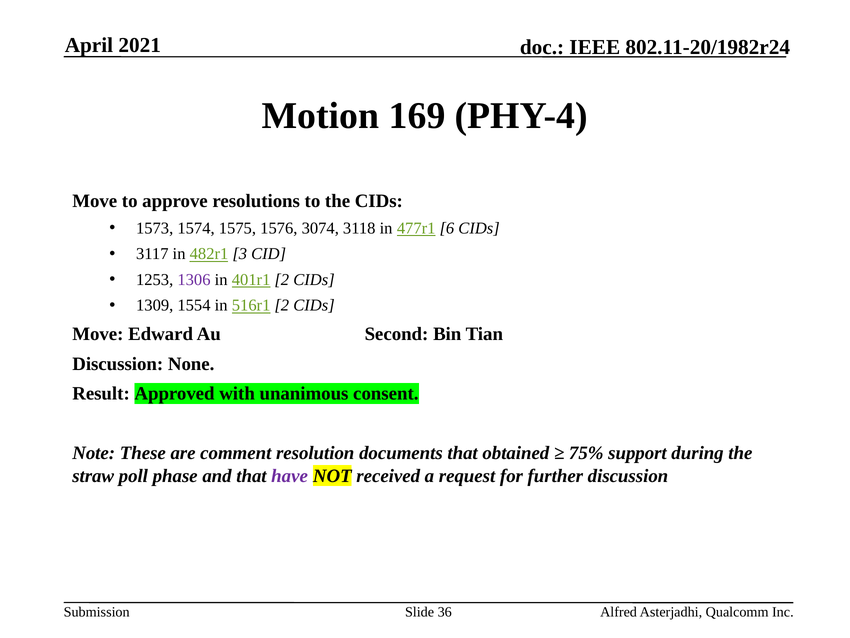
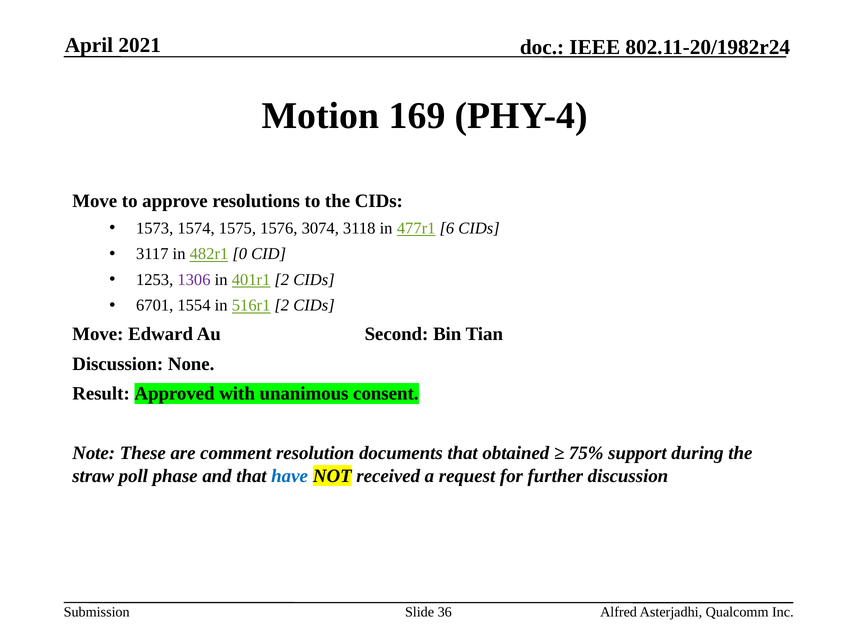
3: 3 -> 0
1309: 1309 -> 6701
have colour: purple -> blue
